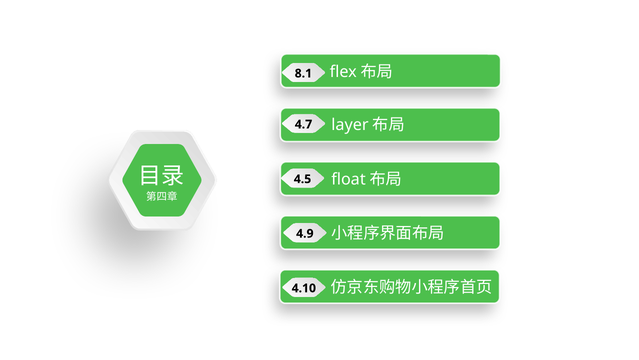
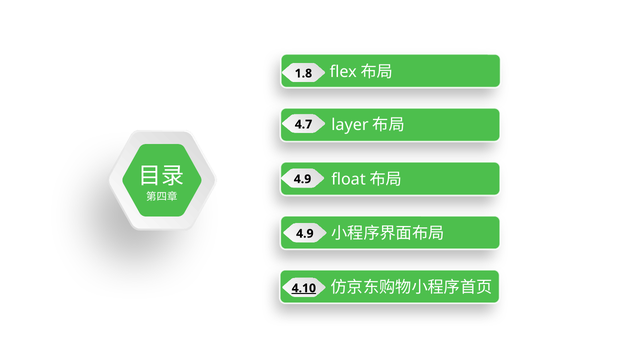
8.1: 8.1 -> 1.8
4.5 at (303, 179): 4.5 -> 4.9
4.10 underline: none -> present
